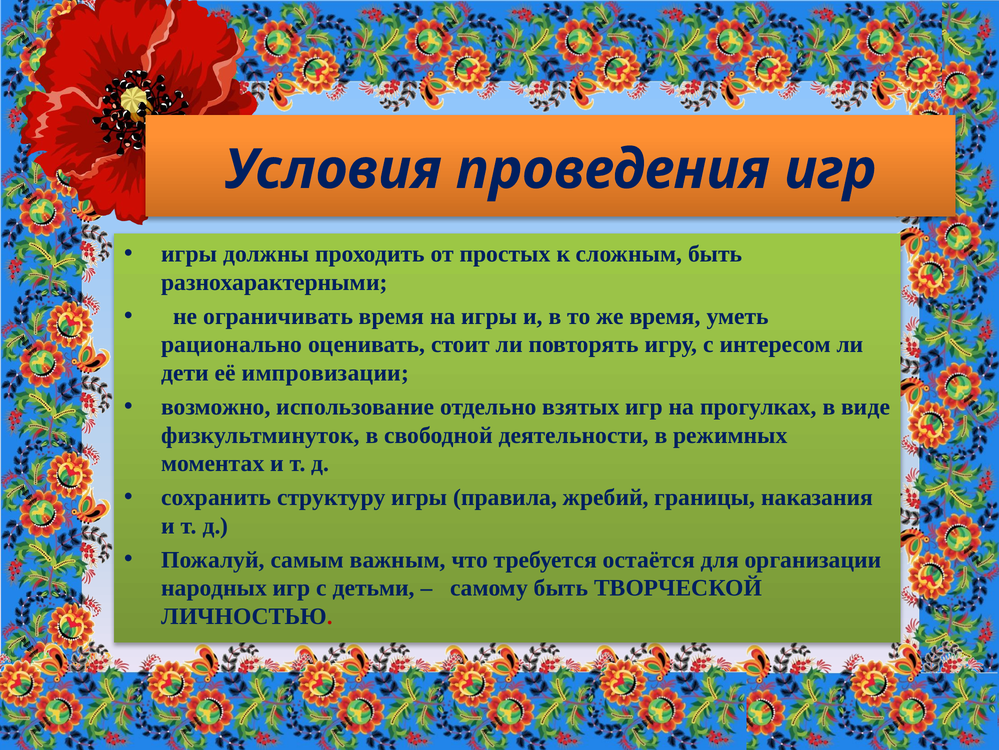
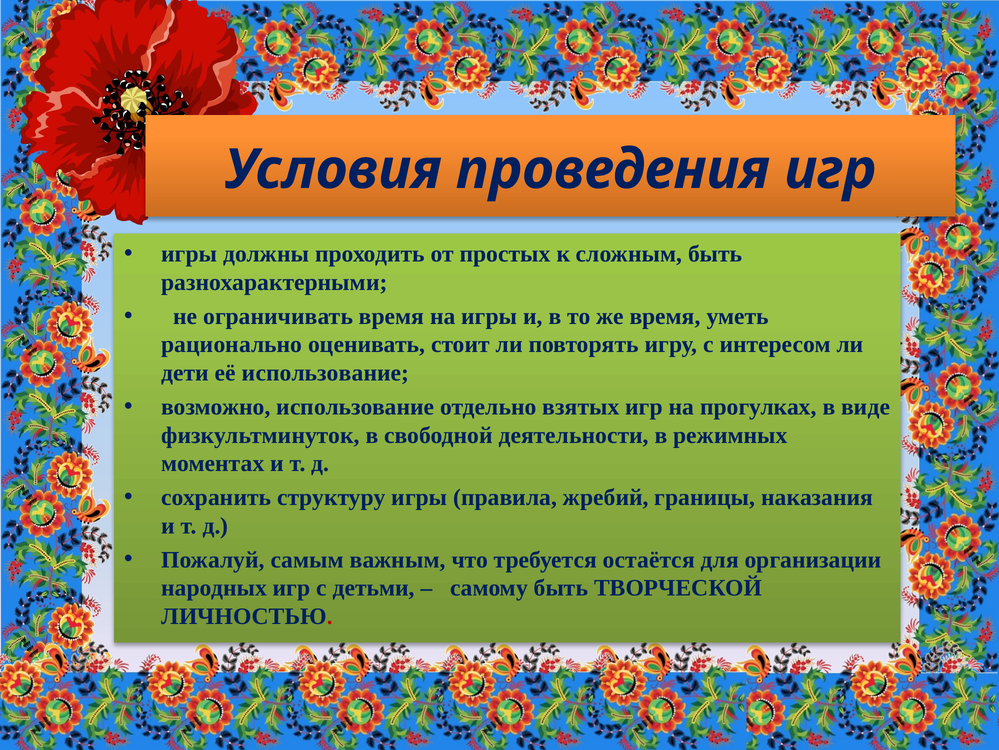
её импровизации: импровизации -> использование
